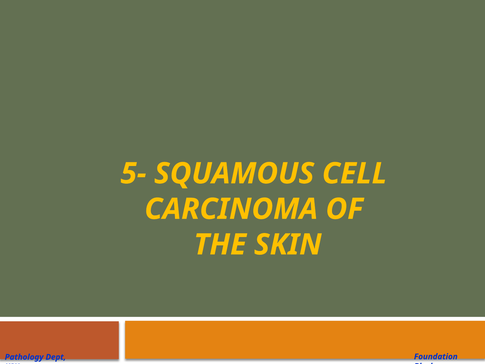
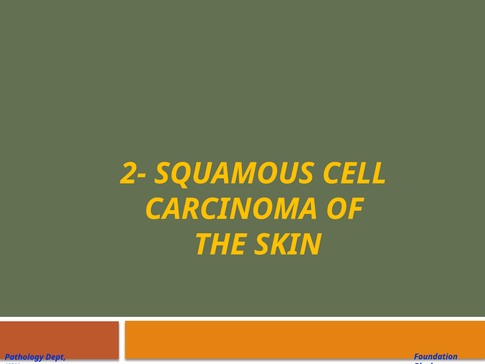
5-: 5- -> 2-
